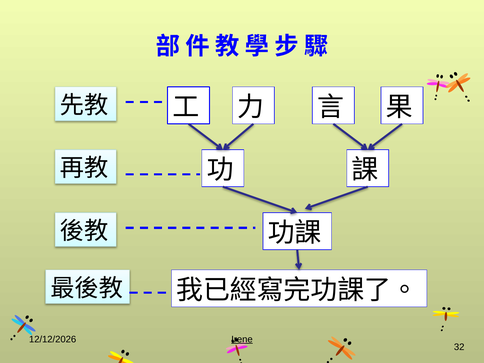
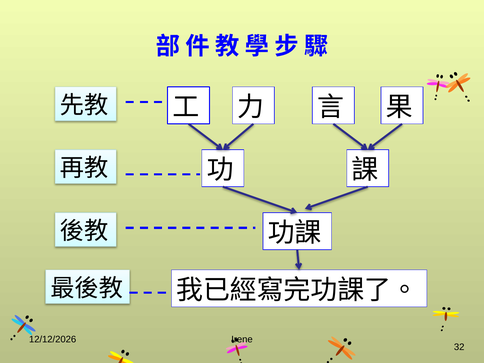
Irene underline: present -> none
